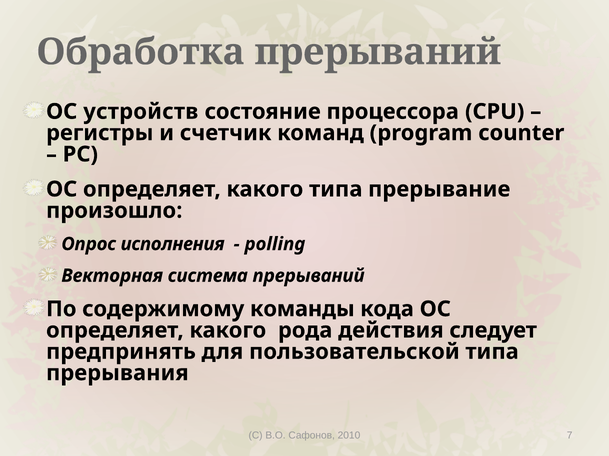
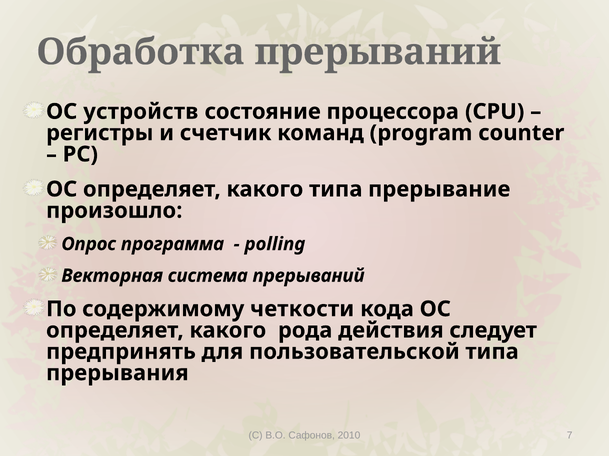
исполнения: исполнения -> программа
команды: команды -> четкости
